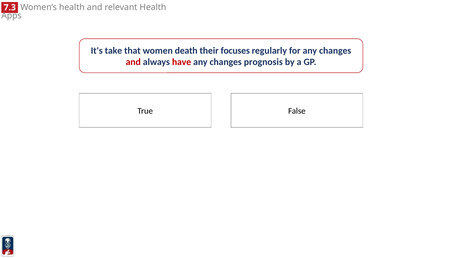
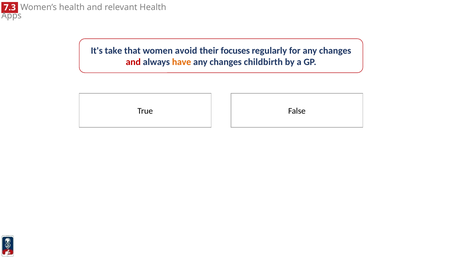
death: death -> avoid
have colour: red -> orange
prognosis: prognosis -> childbirth
